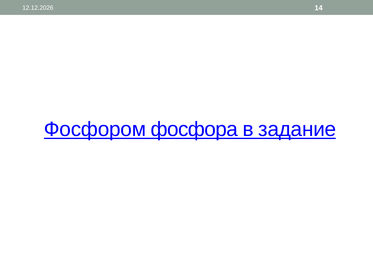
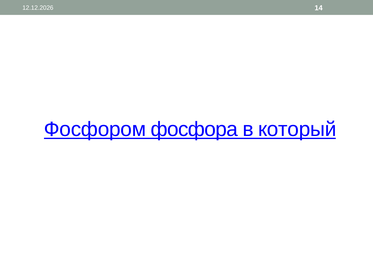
задание: задание -> который
